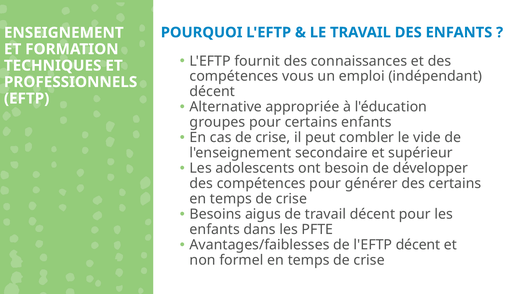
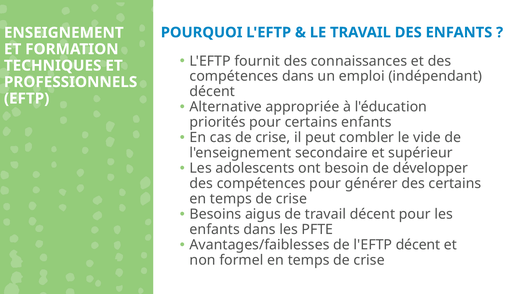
compétences vous: vous -> dans
groupes: groupes -> priorités
